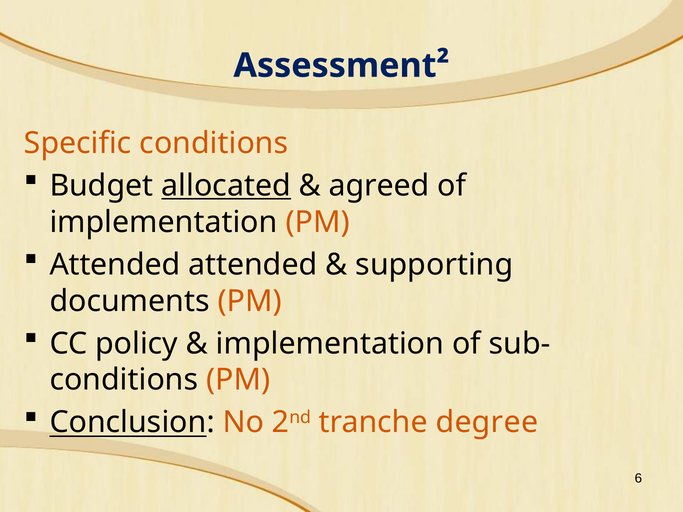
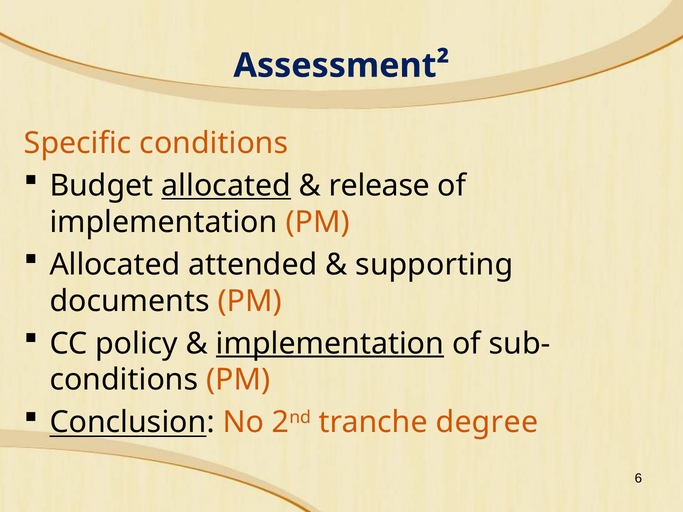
agreed: agreed -> release
Attended at (115, 265): Attended -> Allocated
implementation at (330, 344) underline: none -> present
